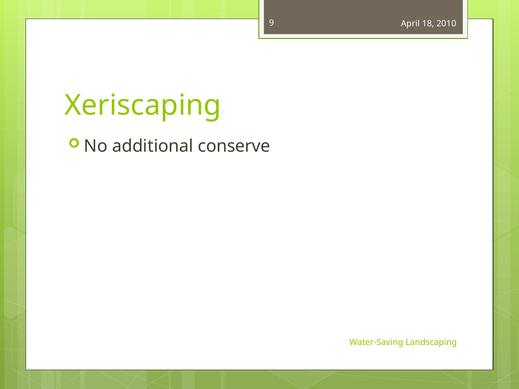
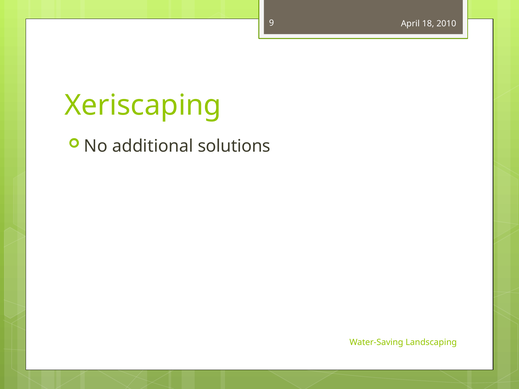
conserve: conserve -> solutions
